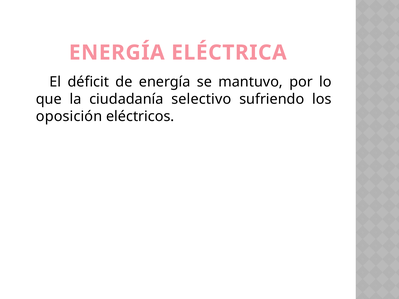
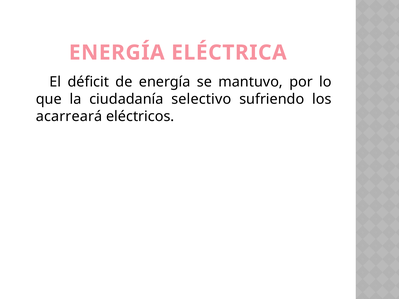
oposición: oposición -> acarreará
